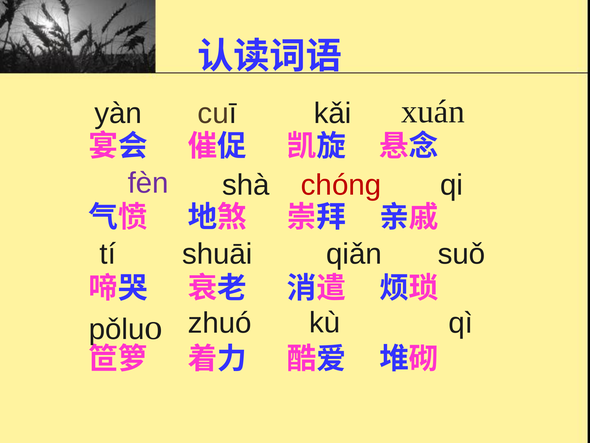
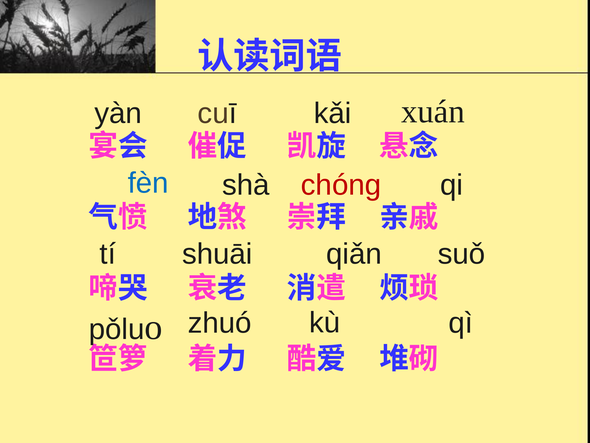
fèn colour: purple -> blue
